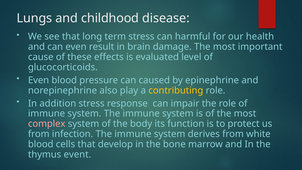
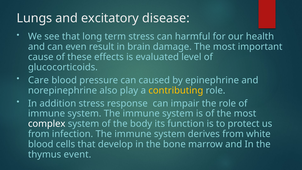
childhood: childhood -> excitatory
Even at (39, 80): Even -> Care
complex colour: pink -> white
